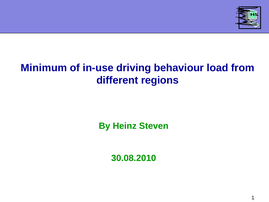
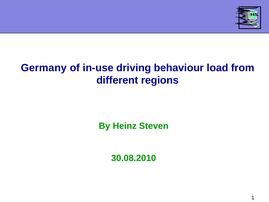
Minimum: Minimum -> Germany
